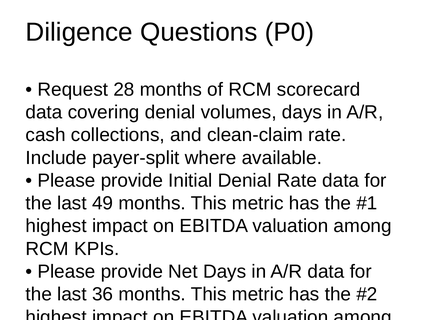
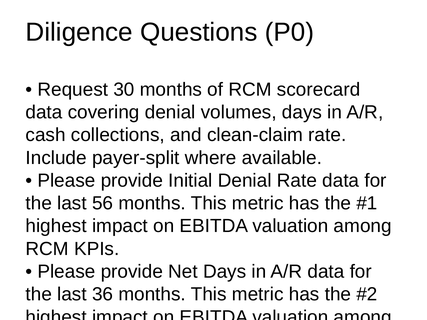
28: 28 -> 30
49: 49 -> 56
